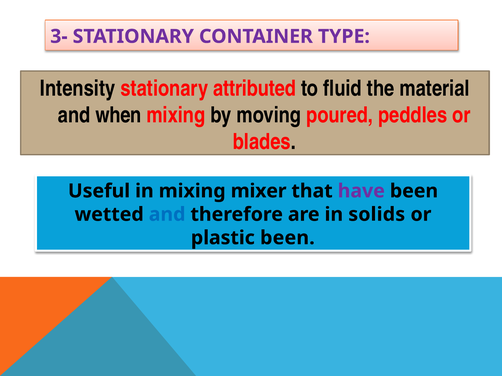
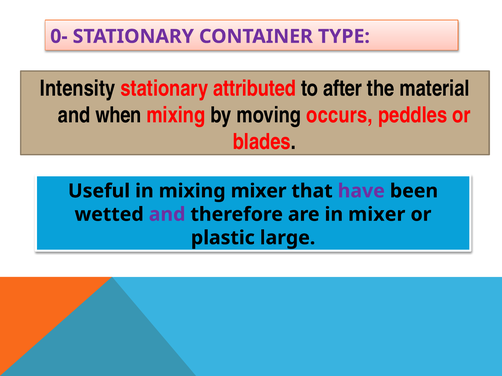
3-: 3- -> 0-
fluid: fluid -> after
poured: poured -> occurs
and at (167, 215) colour: blue -> purple
in solids: solids -> mixer
plastic been: been -> large
